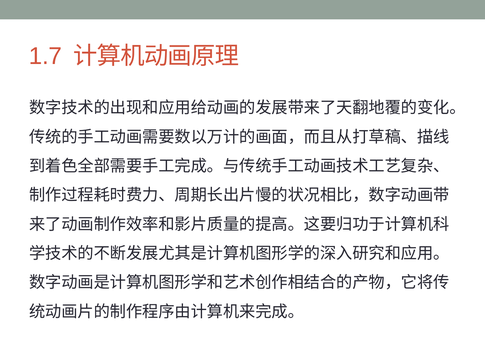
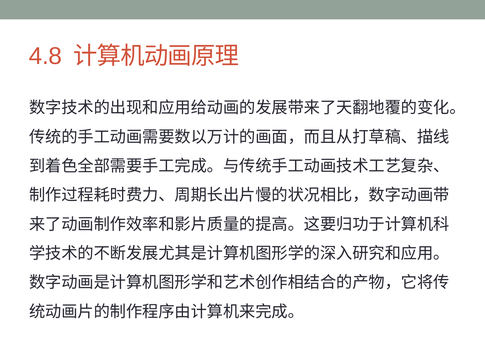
1.7: 1.7 -> 4.8
